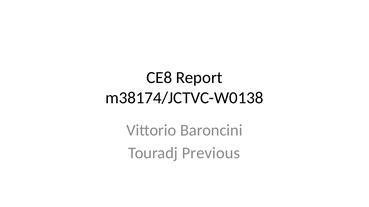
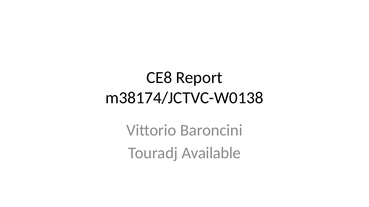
Previous: Previous -> Available
